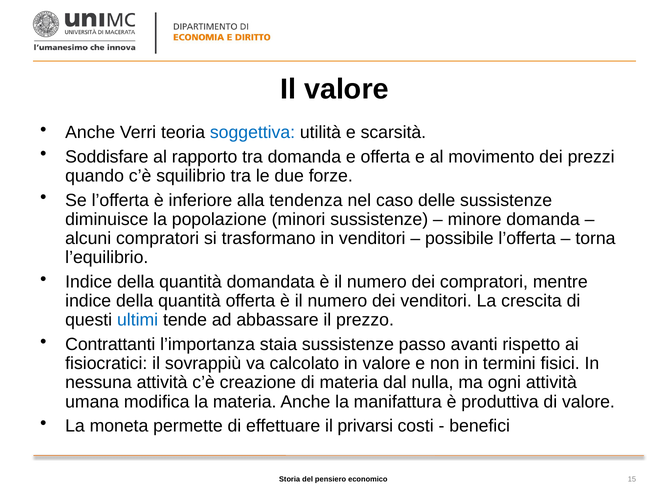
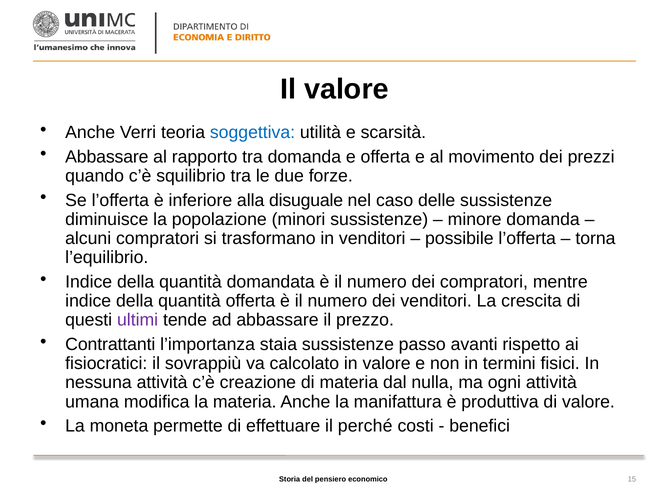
Soddisfare at (107, 157): Soddisfare -> Abbassare
tendenza: tendenza -> disuguale
ultimi colour: blue -> purple
privarsi: privarsi -> perché
